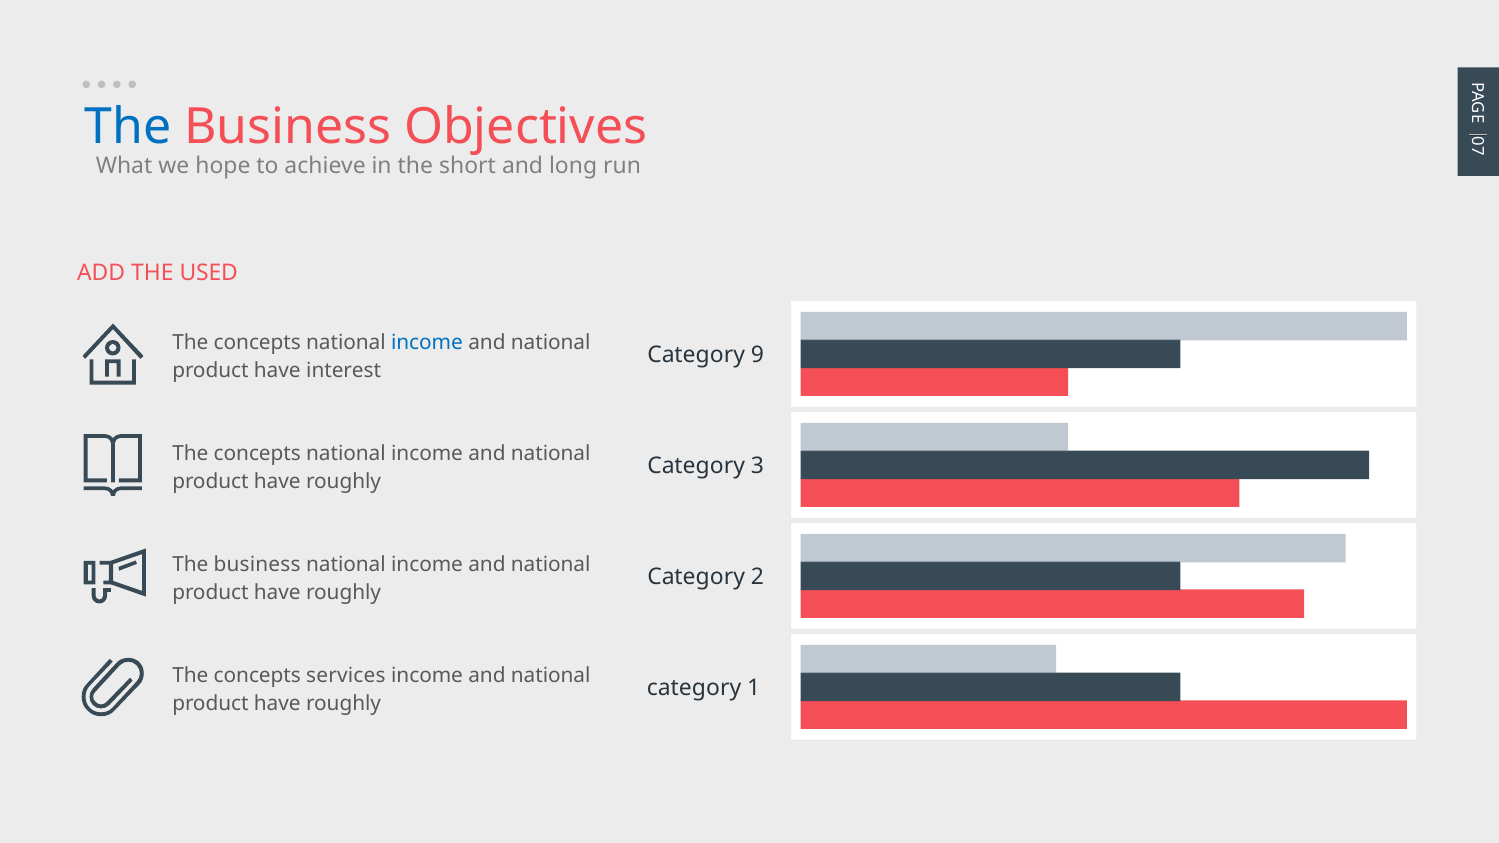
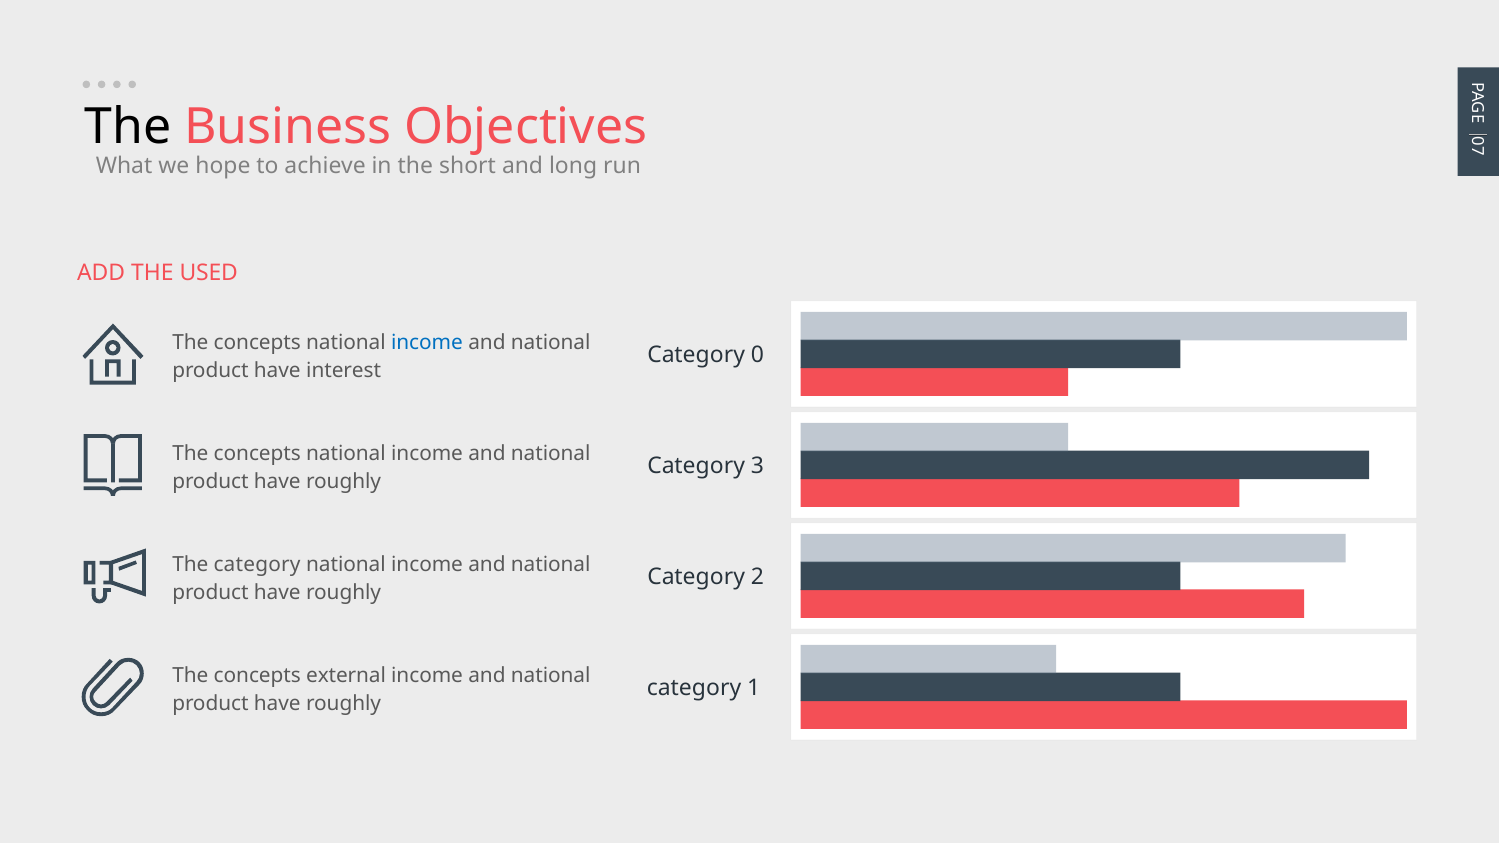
The at (128, 127) colour: blue -> black
Category 9: 9 -> 0
business at (257, 565): business -> category
services: services -> external
